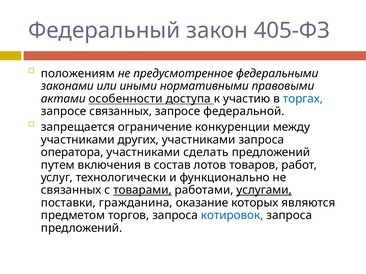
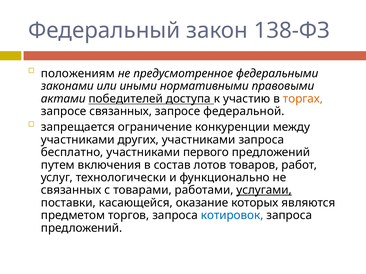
405-ФЗ: 405-ФЗ -> 138-ФЗ
особенности: особенности -> победителей
торгах colour: blue -> orange
оператора: оператора -> бесплатно
сделать: сделать -> первого
товарами underline: present -> none
гражданина: гражданина -> касающейся
